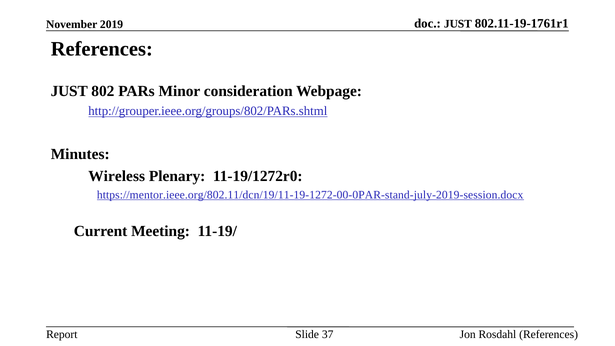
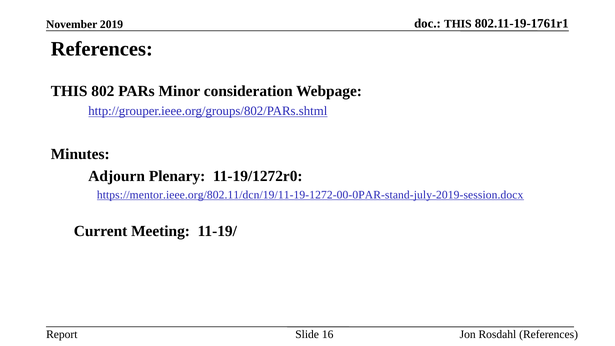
JUST at (458, 24): JUST -> THIS
JUST at (69, 91): JUST -> THIS
Wireless: Wireless -> Adjourn
37: 37 -> 16
